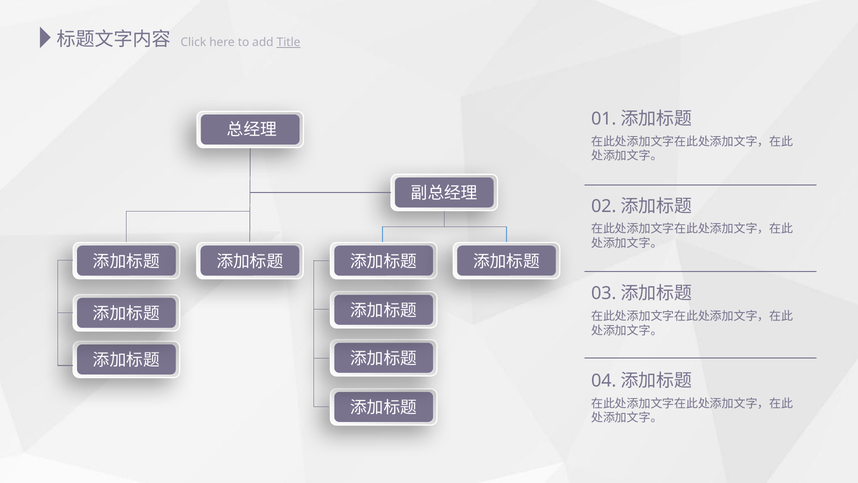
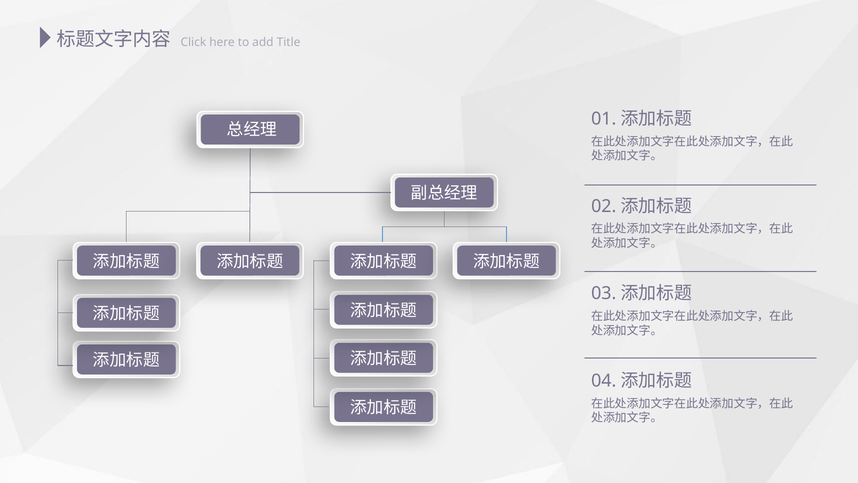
Title underline: present -> none
